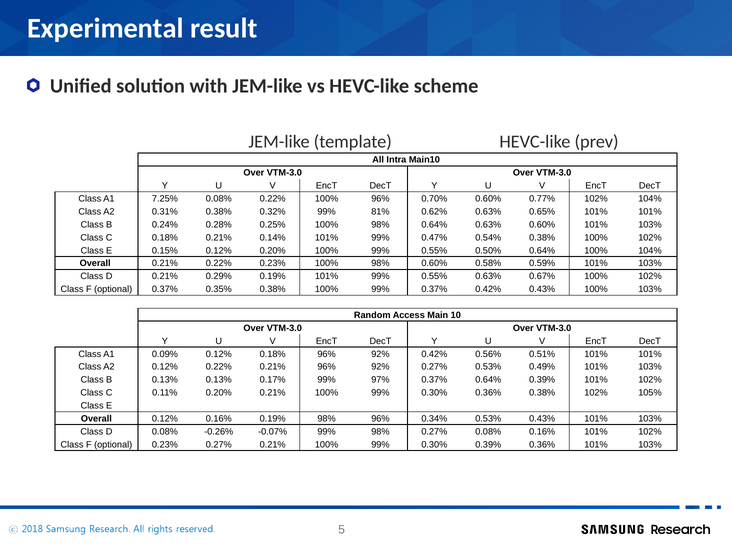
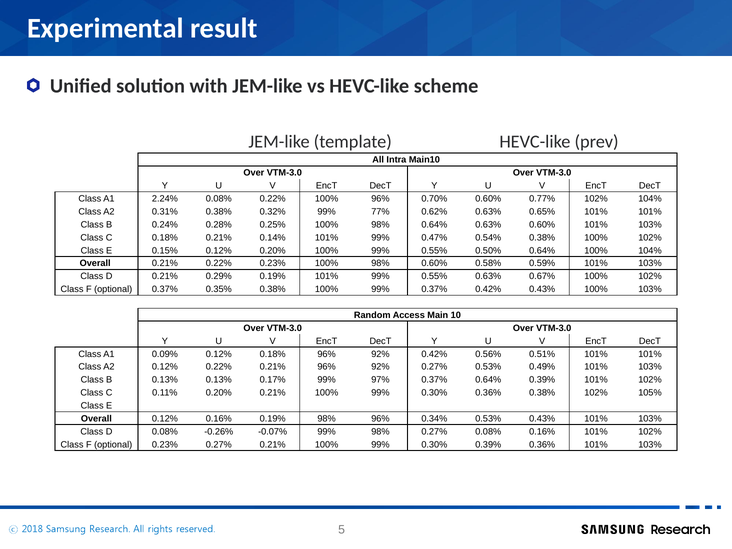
7.25%: 7.25% -> 2.24%
81%: 81% -> 77%
